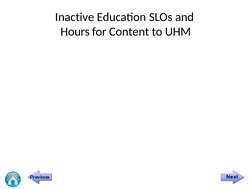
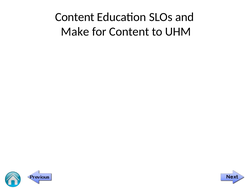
Inactive at (75, 17): Inactive -> Content
Hours: Hours -> Make
